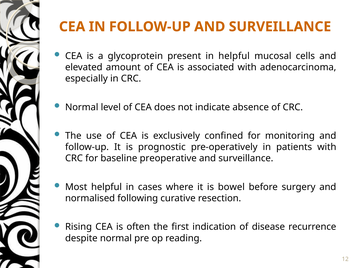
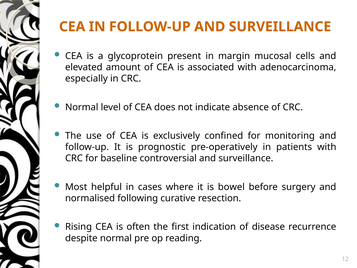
in helpful: helpful -> margin
preoperative: preoperative -> controversial
